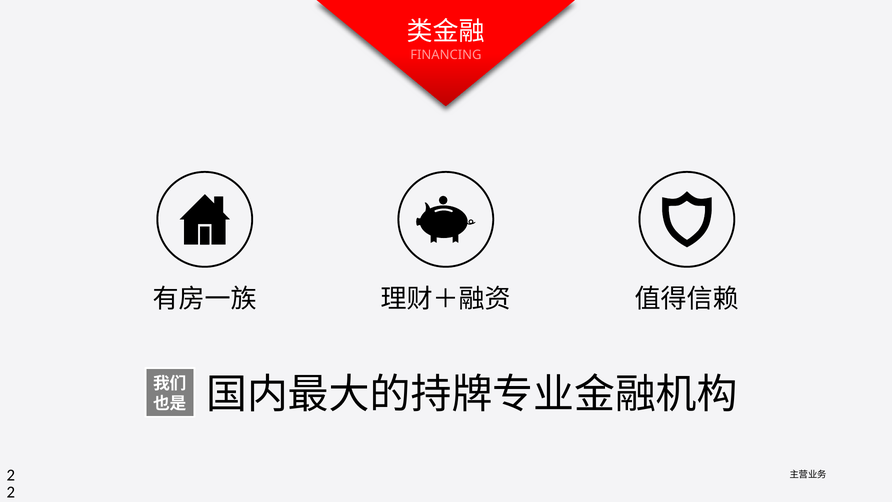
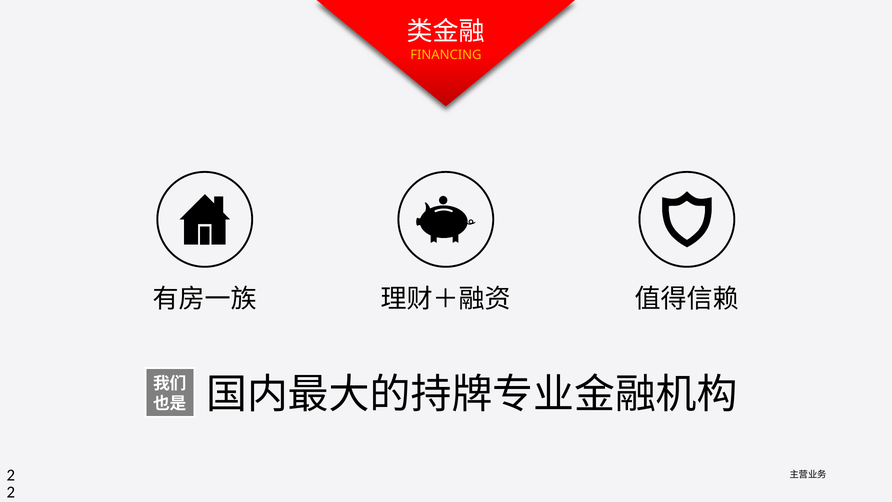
FINANCING colour: pink -> yellow
